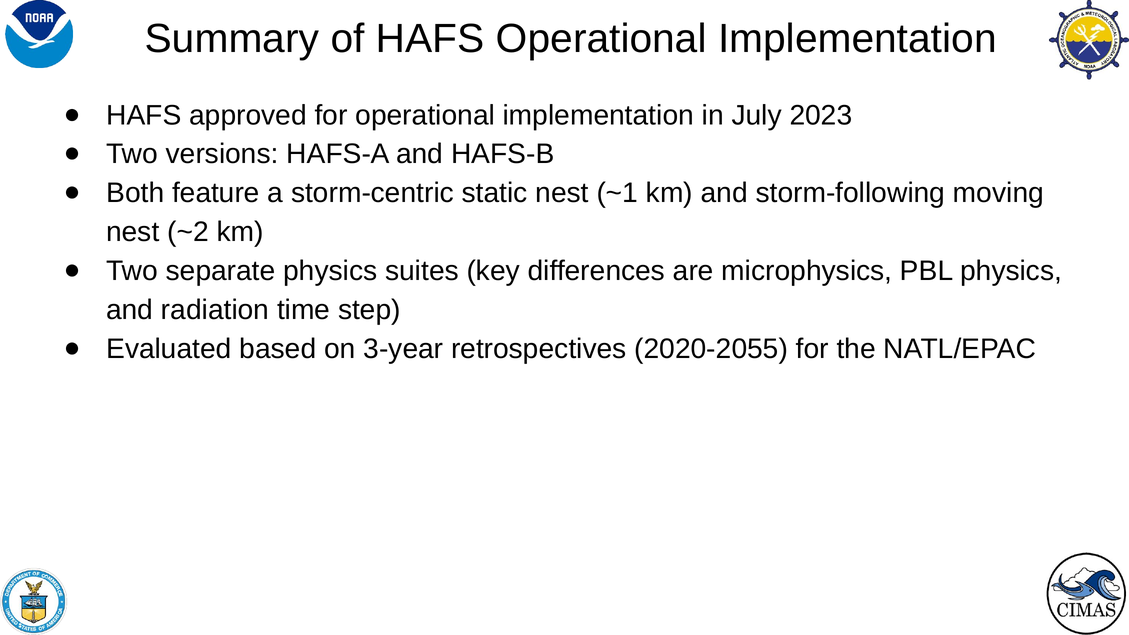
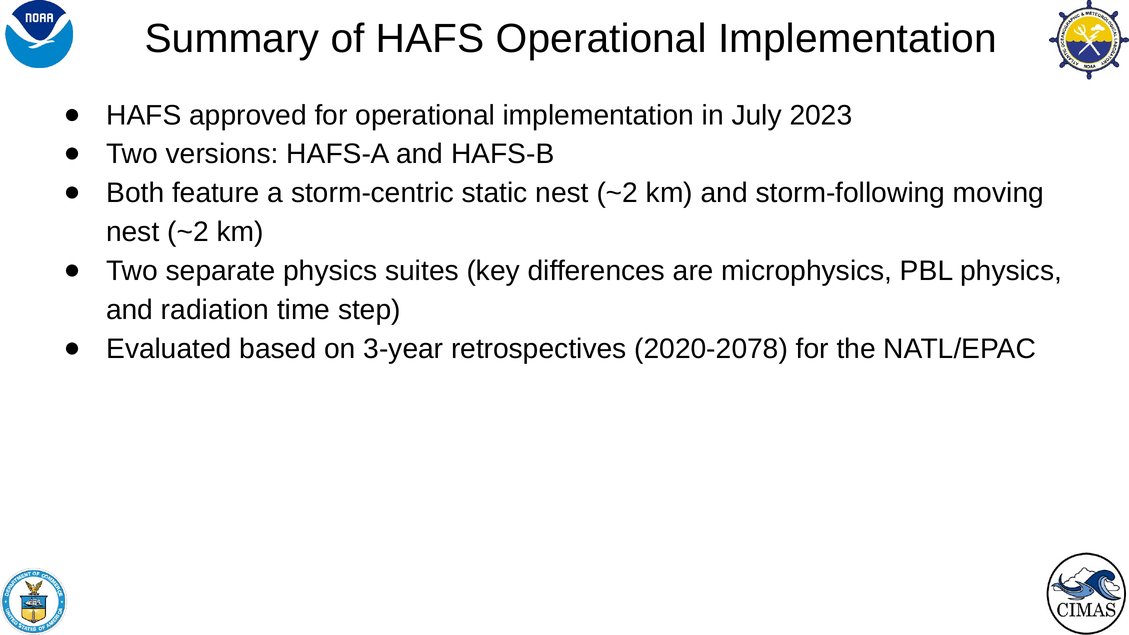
static nest ~1: ~1 -> ~2
2020-2055: 2020-2055 -> 2020-2078
